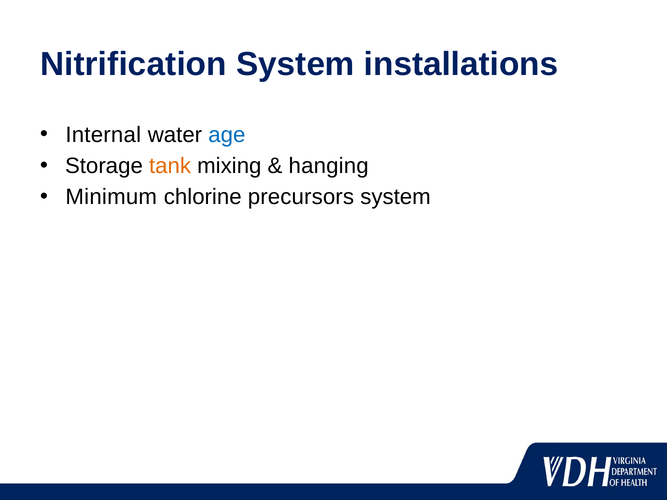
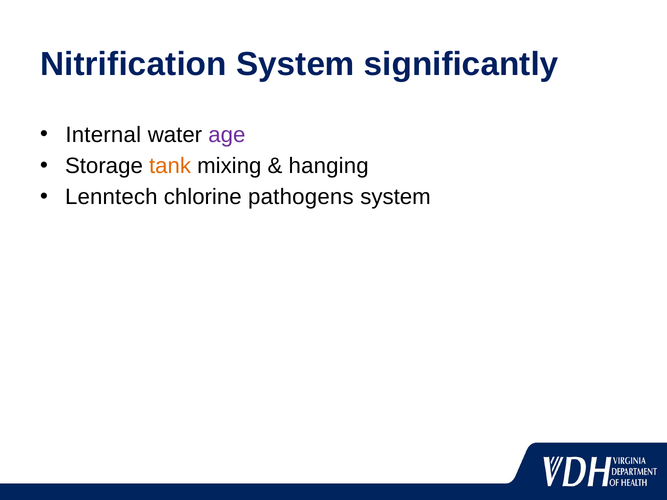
installations: installations -> significantly
age colour: blue -> purple
Minimum: Minimum -> Lenntech
precursors: precursors -> pathogens
